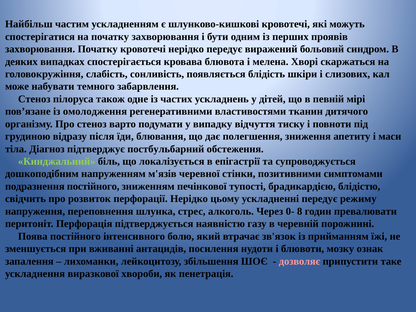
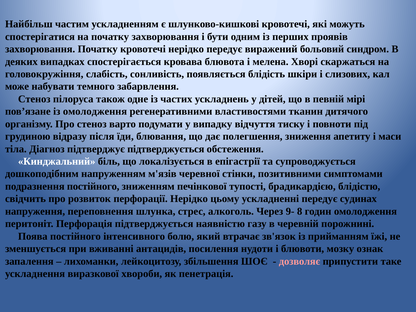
пiдтверджує постбульбарний: постбульбарний -> пiдтверджується
Кинджальний colour: light green -> white
режиму: режиму -> судинах
0-: 0- -> 9-
годин превалювати: превалювати -> омолодження
